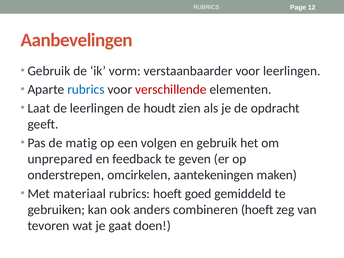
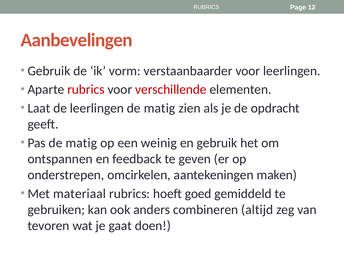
rubrics at (86, 90) colour: blue -> red
leerlingen de houdt: houdt -> matig
volgen: volgen -> weinig
unprepared: unprepared -> ontspannen
combineren hoeft: hoeft -> altijd
